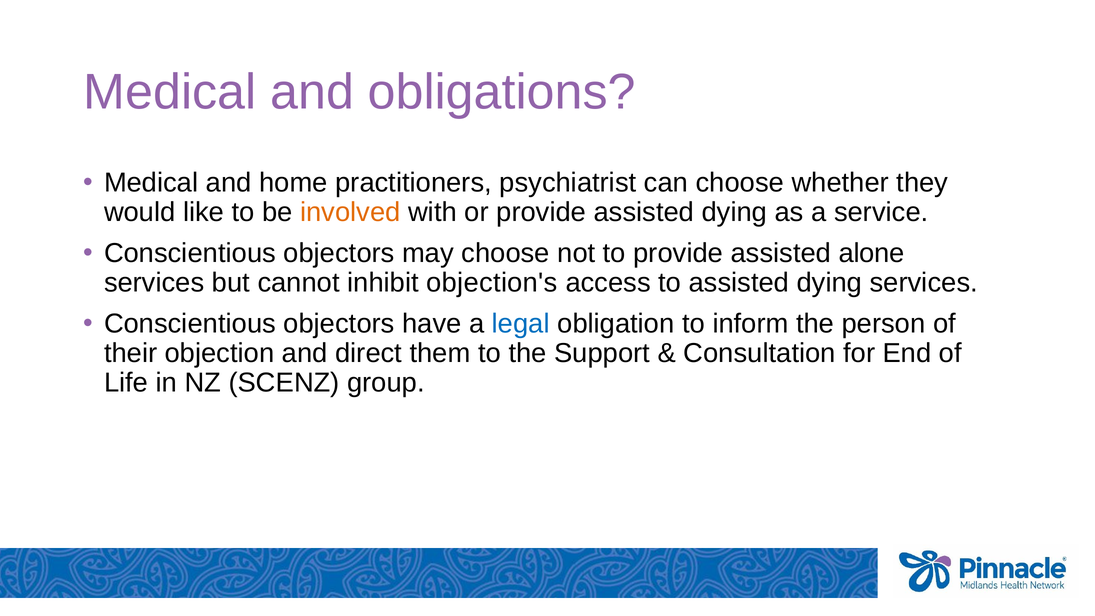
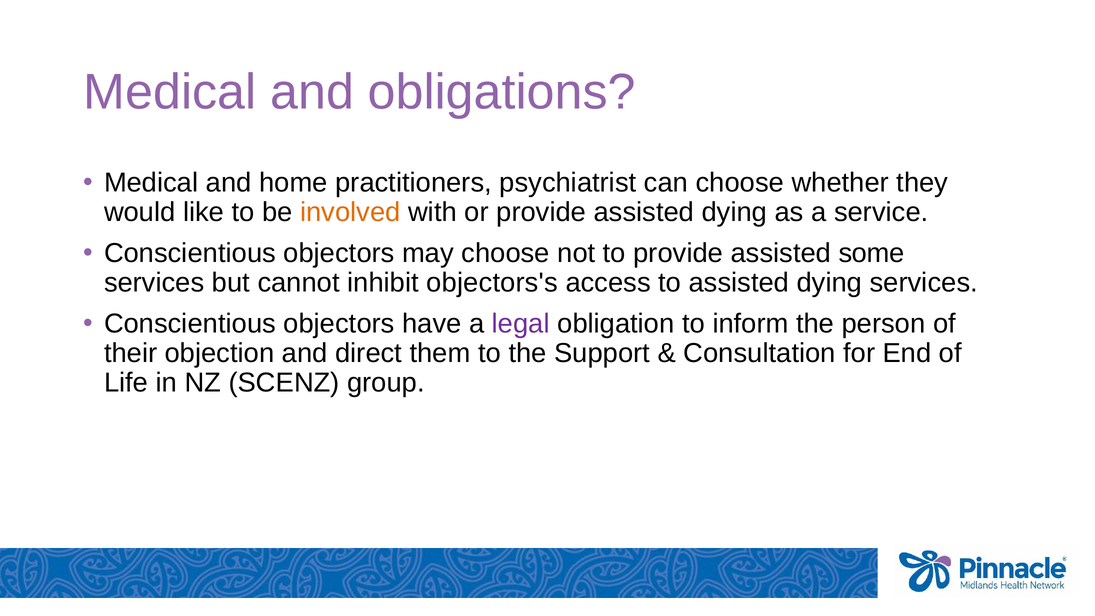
alone: alone -> some
objection's: objection's -> objectors's
legal colour: blue -> purple
